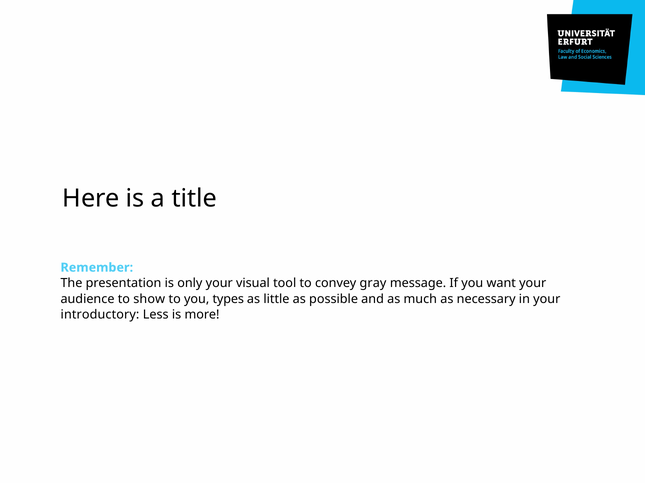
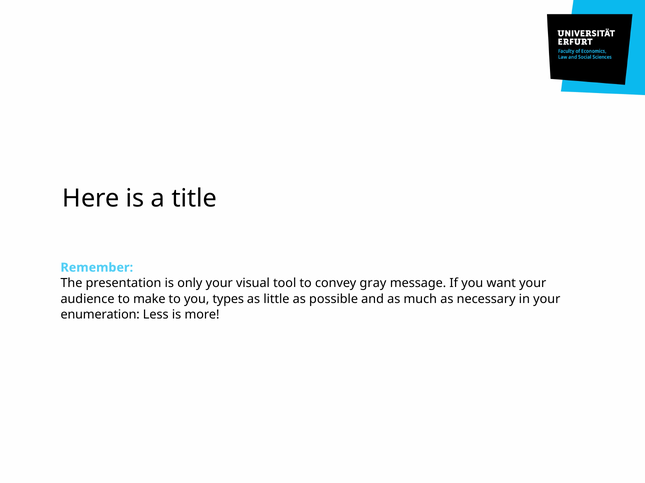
show: show -> make
introductory: introductory -> enumeration
